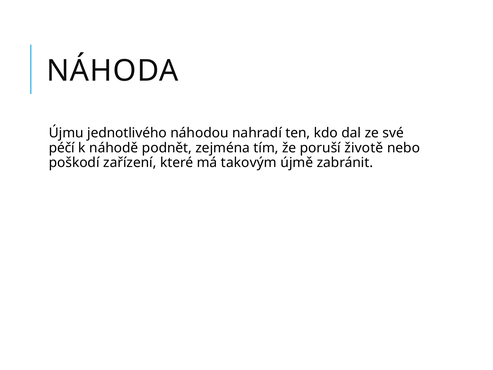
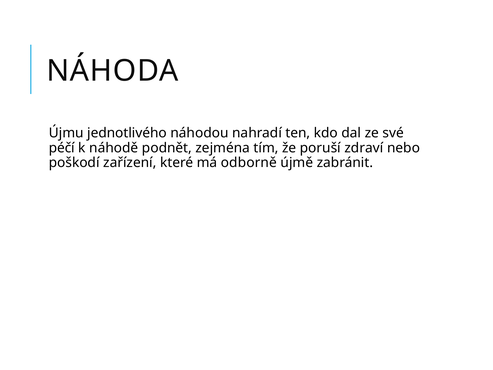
životě: životě -> zdraví
takovým: takovým -> odborně
